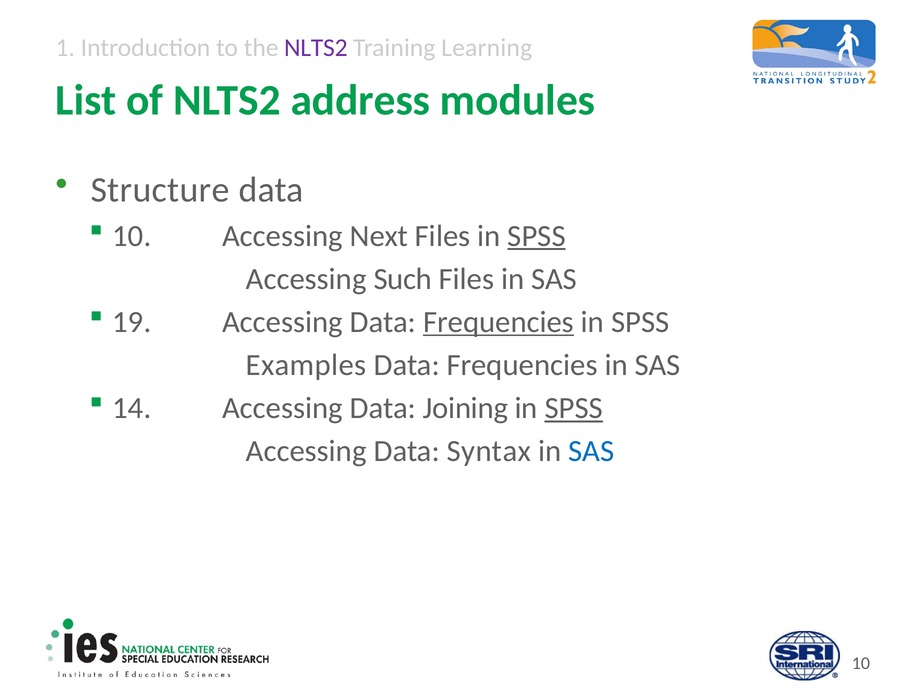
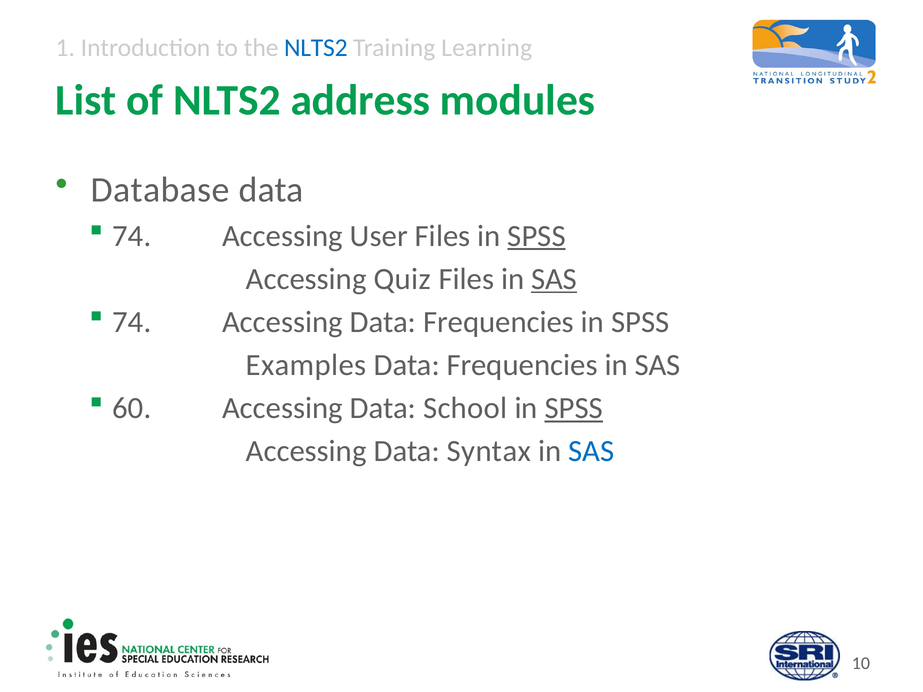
NLTS2 at (316, 48) colour: purple -> blue
Structure: Structure -> Database
10 at (132, 236): 10 -> 74
Next: Next -> User
Such: Such -> Quiz
SAS at (554, 279) underline: none -> present
19 at (132, 322): 19 -> 74
Frequencies at (499, 322) underline: present -> none
14: 14 -> 60
Joining: Joining -> School
